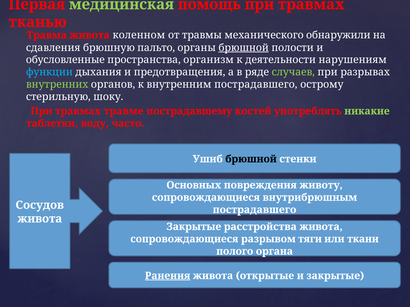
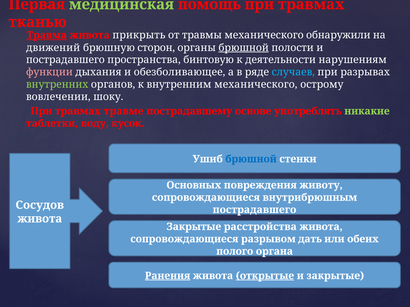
Травма underline: none -> present
коленном: коленном -> прикрыть
сдавления: сдавления -> движений
пальто: пальто -> сторон
обусловленные at (65, 60): обусловленные -> пострадавшего
организм: организм -> бинтовую
функции colour: light blue -> pink
предотвращения: предотвращения -> обезболивающее
случаев colour: light green -> light blue
внутренним пострадавшего: пострадавшего -> механического
стерильную: стерильную -> вовлечении
костей: костей -> основе
часто: часто -> кусок
брюшной at (251, 159) colour: black -> blue
тяги: тяги -> дать
ткани: ткани -> обеих
открытые underline: none -> present
